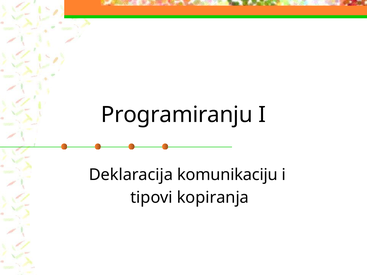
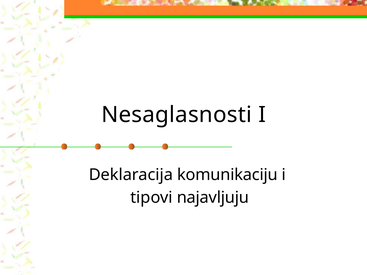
Programiranju: Programiranju -> Nesaglasnosti
kopiranja: kopiranja -> najavljuju
